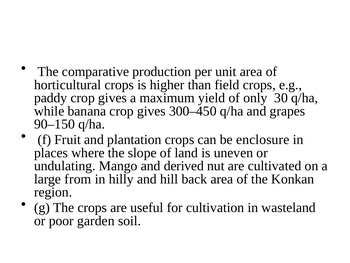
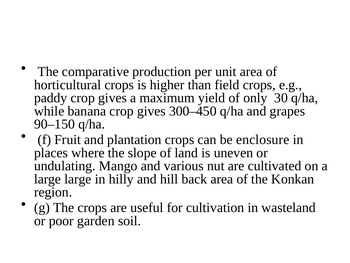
derived: derived -> various
large from: from -> large
